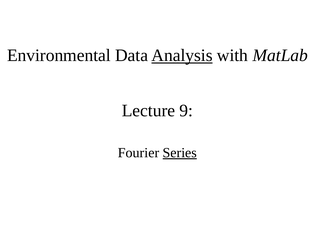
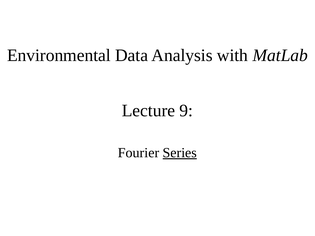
Analysis underline: present -> none
